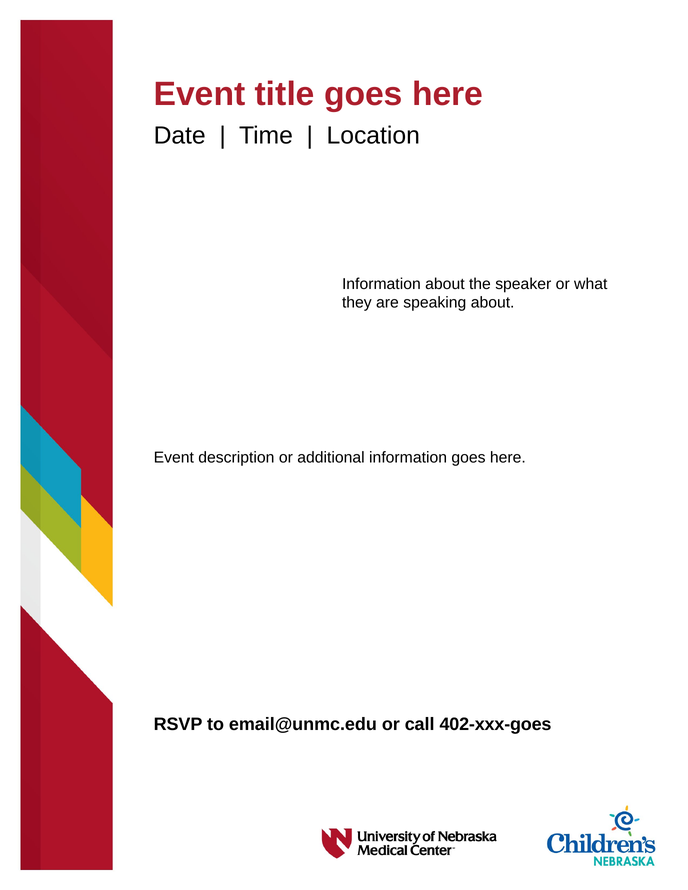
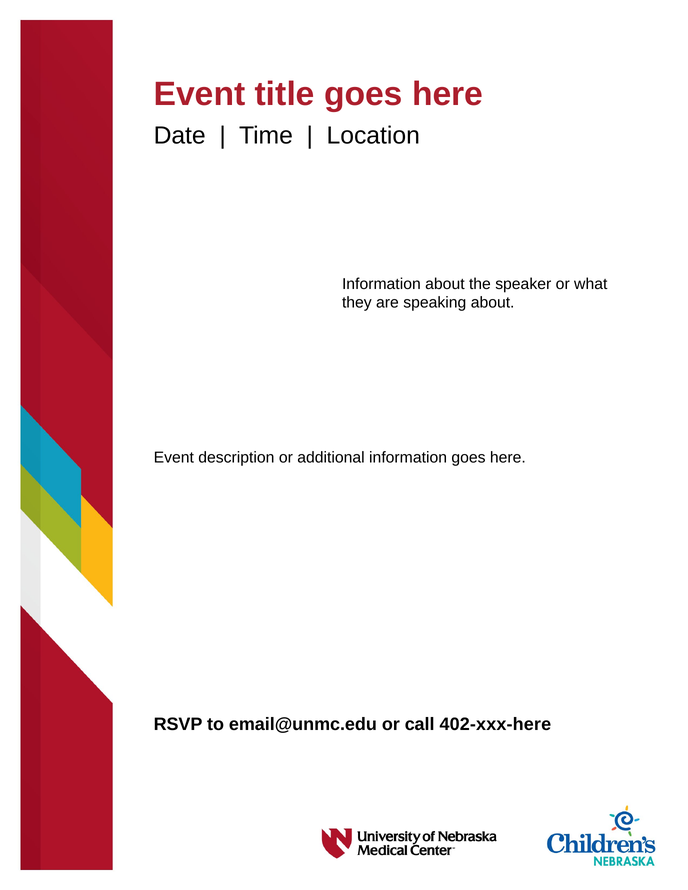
402-xxx-goes: 402-xxx-goes -> 402-xxx-here
